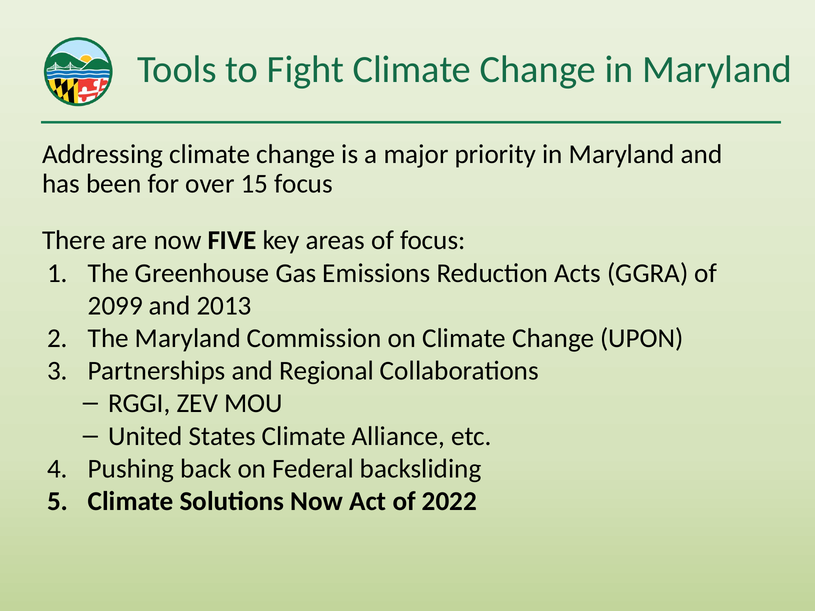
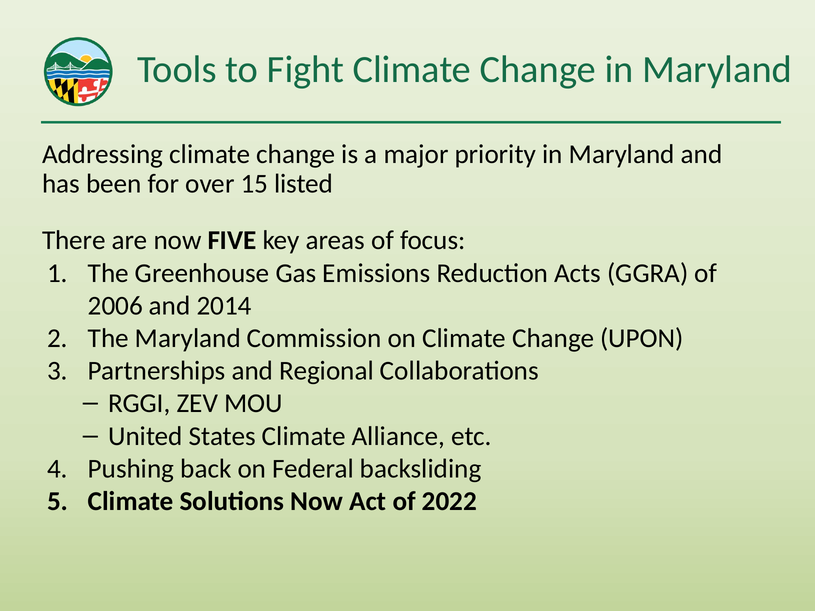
15 focus: focus -> listed
2099: 2099 -> 2006
2013: 2013 -> 2014
